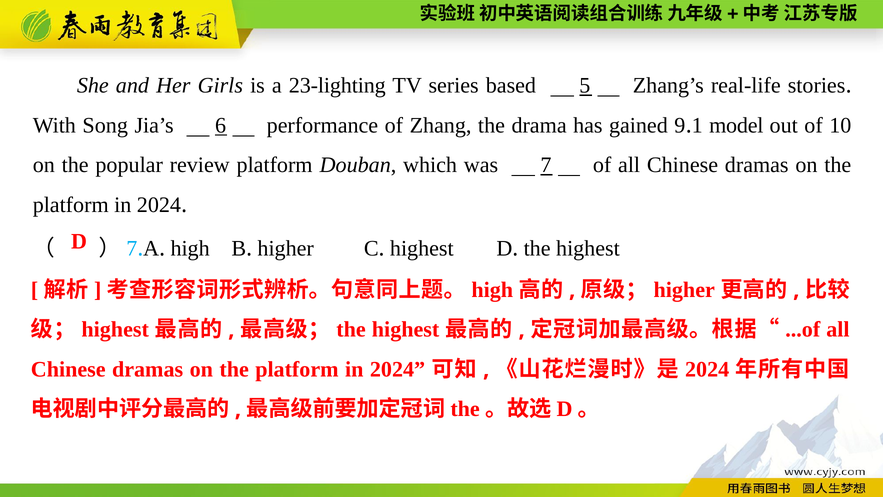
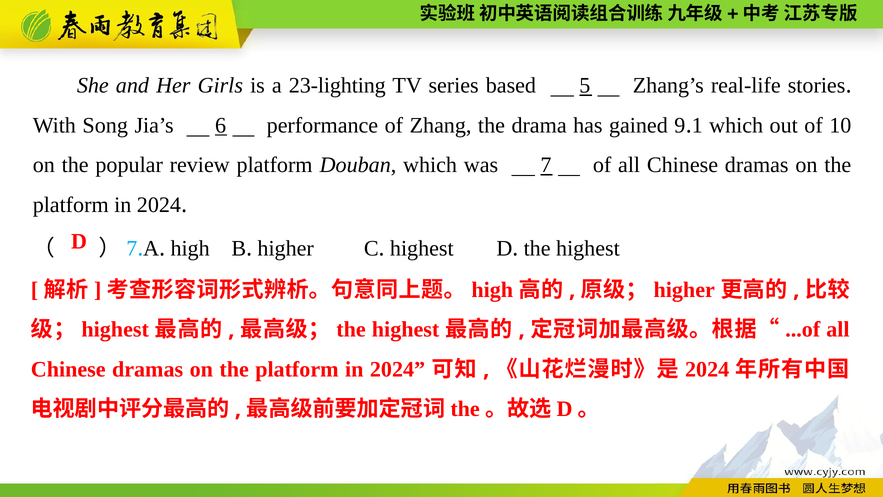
model at (736, 125): model -> which
